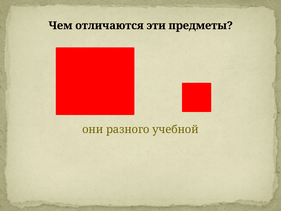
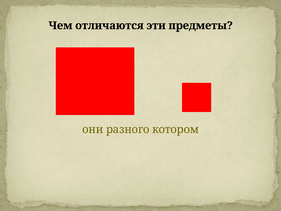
учебной: учебной -> котором
